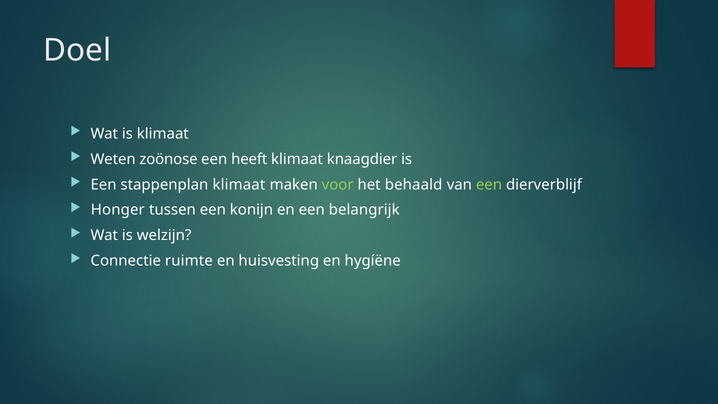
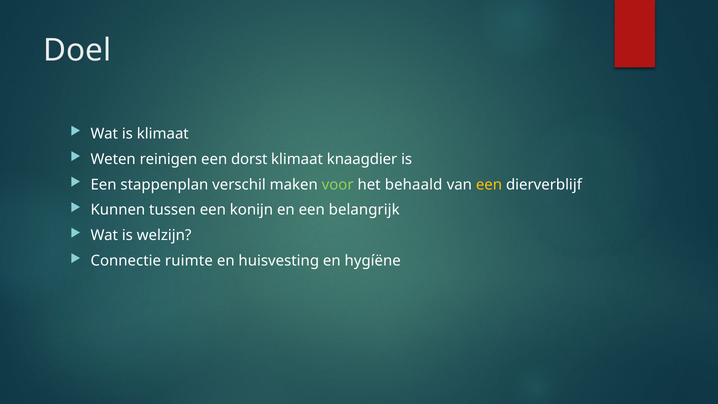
zoönose: zoönose -> reinigen
heeft: heeft -> dorst
stappenplan klimaat: klimaat -> verschil
een at (489, 185) colour: light green -> yellow
Honger: Honger -> Kunnen
